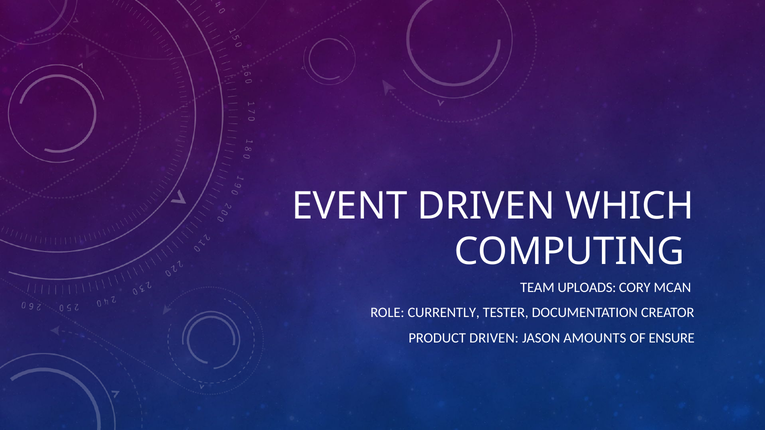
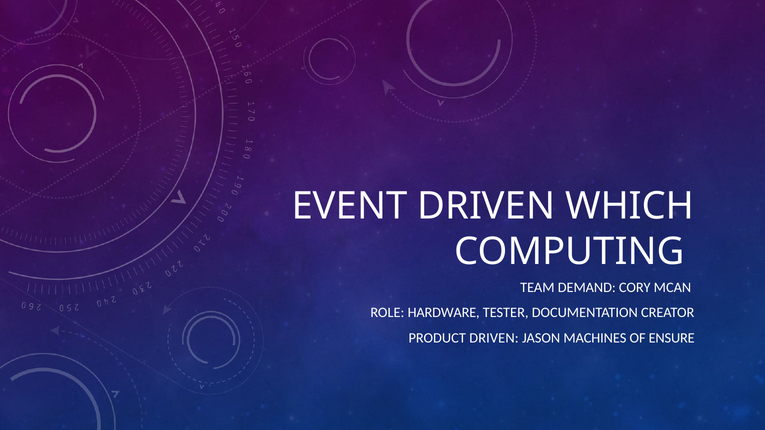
UPLOADS: UPLOADS -> DEMAND
CURRENTLY: CURRENTLY -> HARDWARE
AMOUNTS: AMOUNTS -> MACHINES
